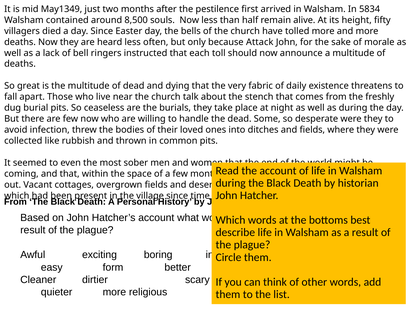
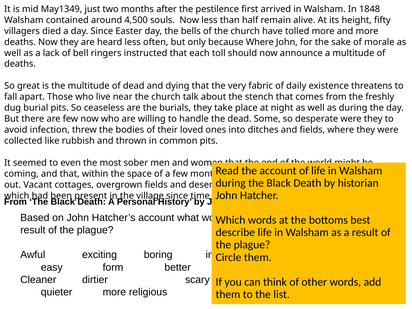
5834: 5834 -> 1848
8,500: 8,500 -> 4,500
because Attack: Attack -> Where
